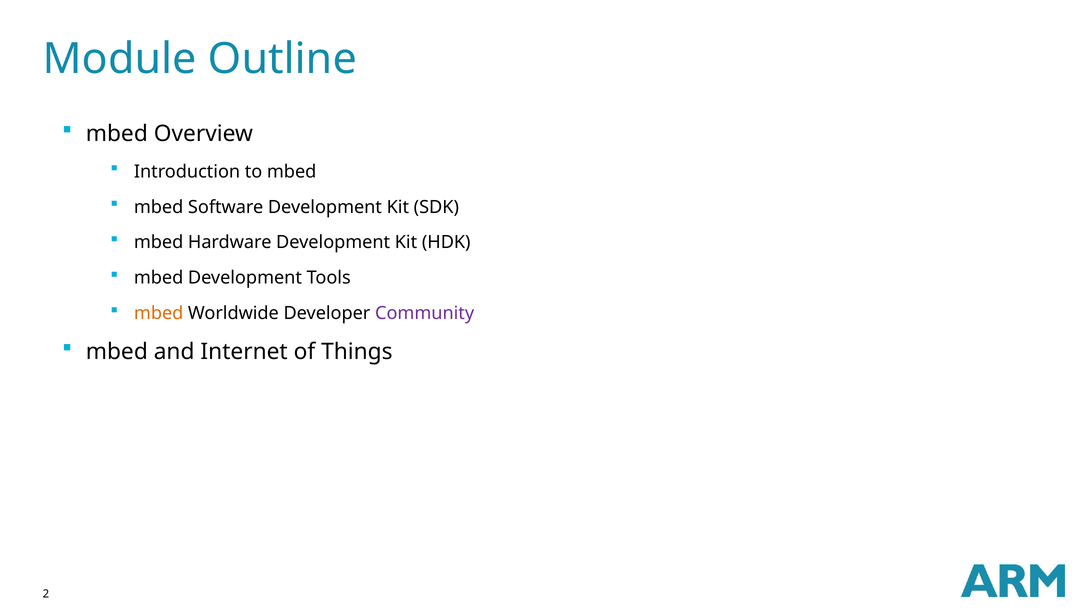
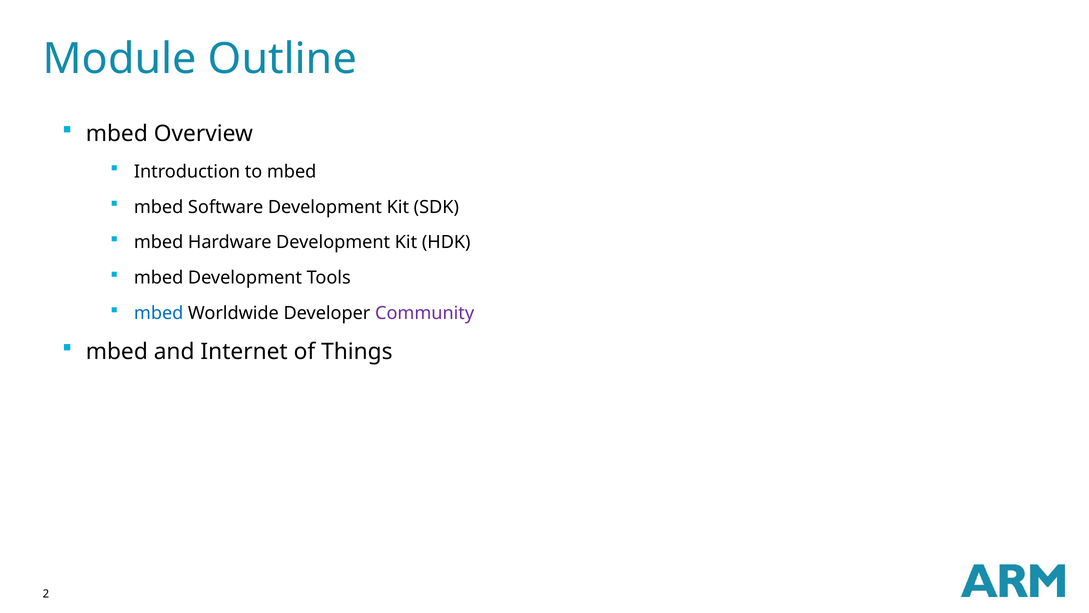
mbed at (159, 313) colour: orange -> blue
